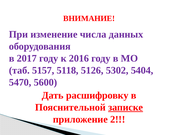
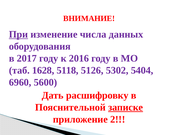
При underline: none -> present
5157: 5157 -> 1628
5470: 5470 -> 6960
